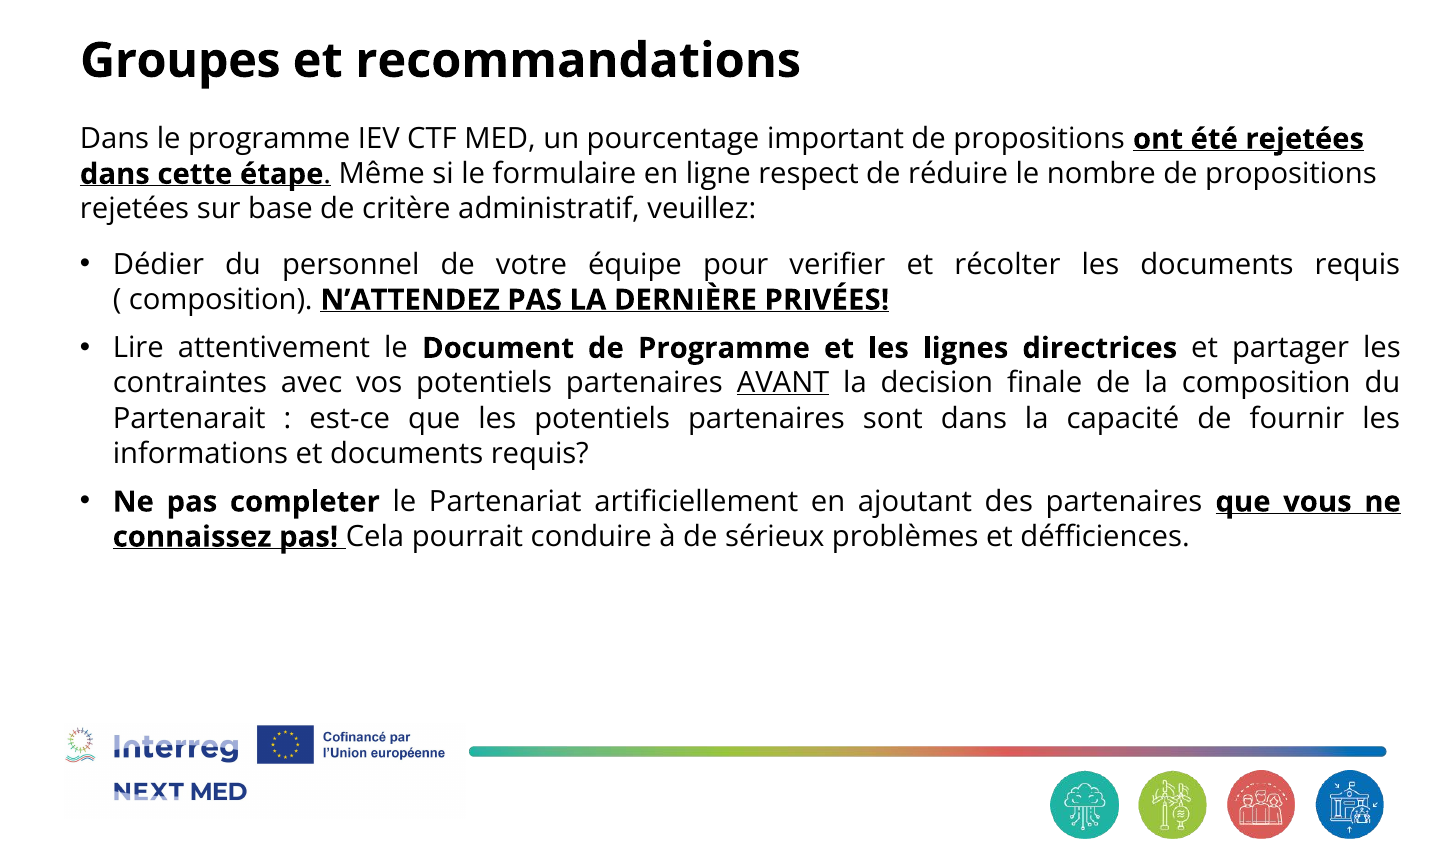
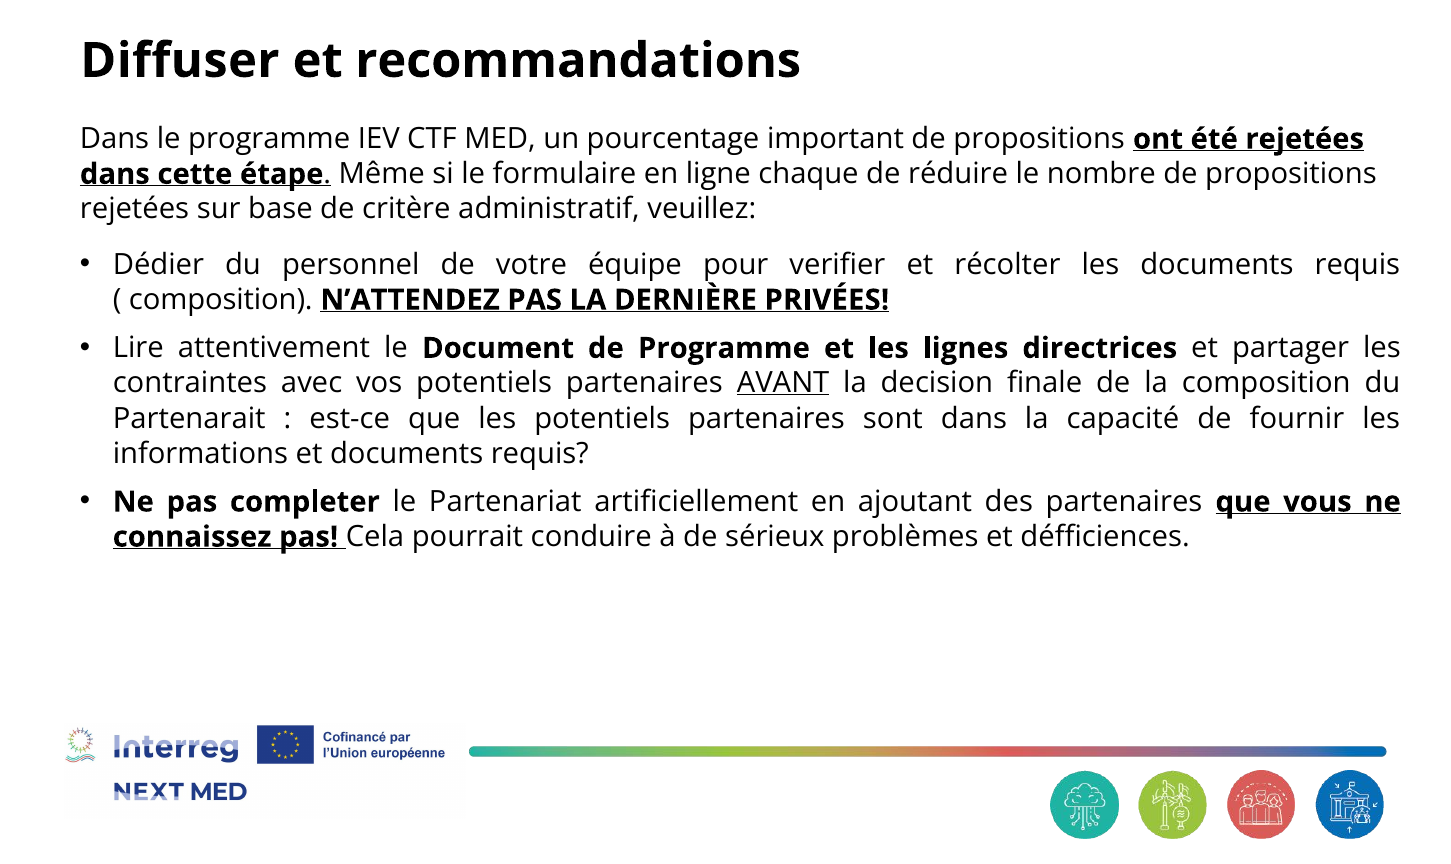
Groupes: Groupes -> Diffuser
respect: respect -> chaque
